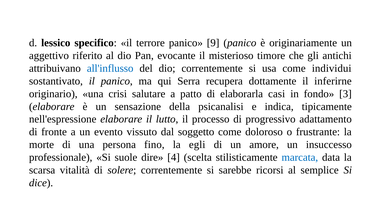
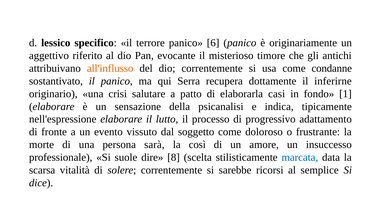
9: 9 -> 6
all'influsso colour: blue -> orange
individui: individui -> condanne
3: 3 -> 1
fino: fino -> sarà
egli: egli -> così
4: 4 -> 8
